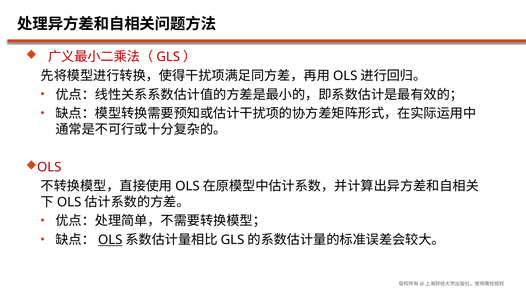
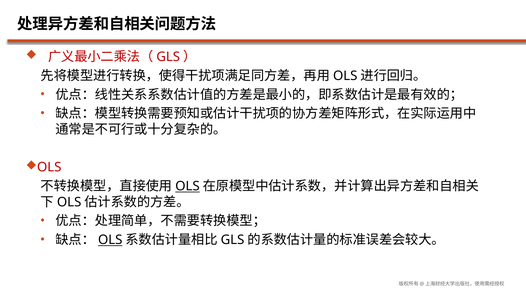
OLS at (187, 186) underline: none -> present
